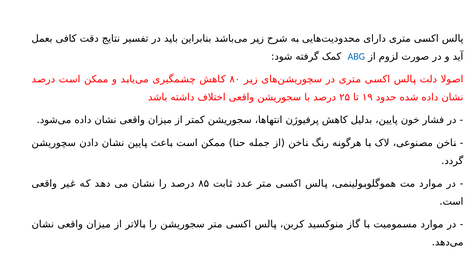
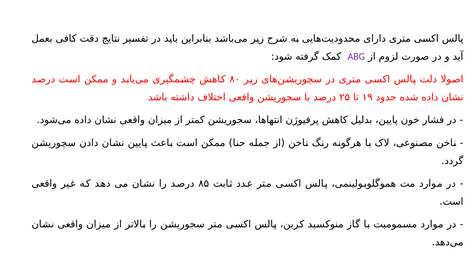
ABG colour: blue -> purple
